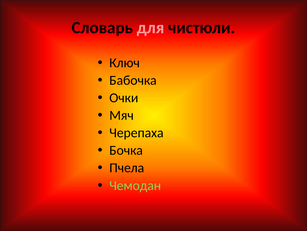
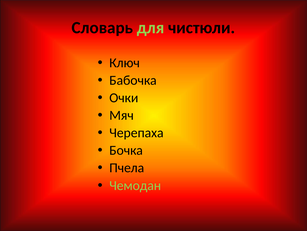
для colour: pink -> light green
